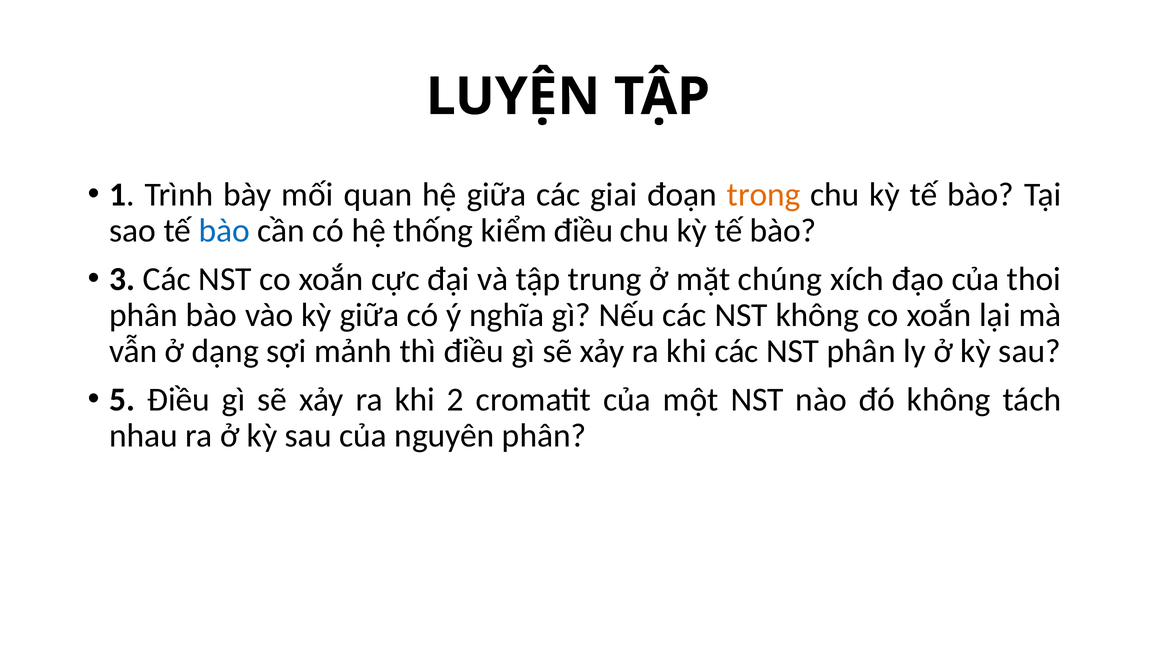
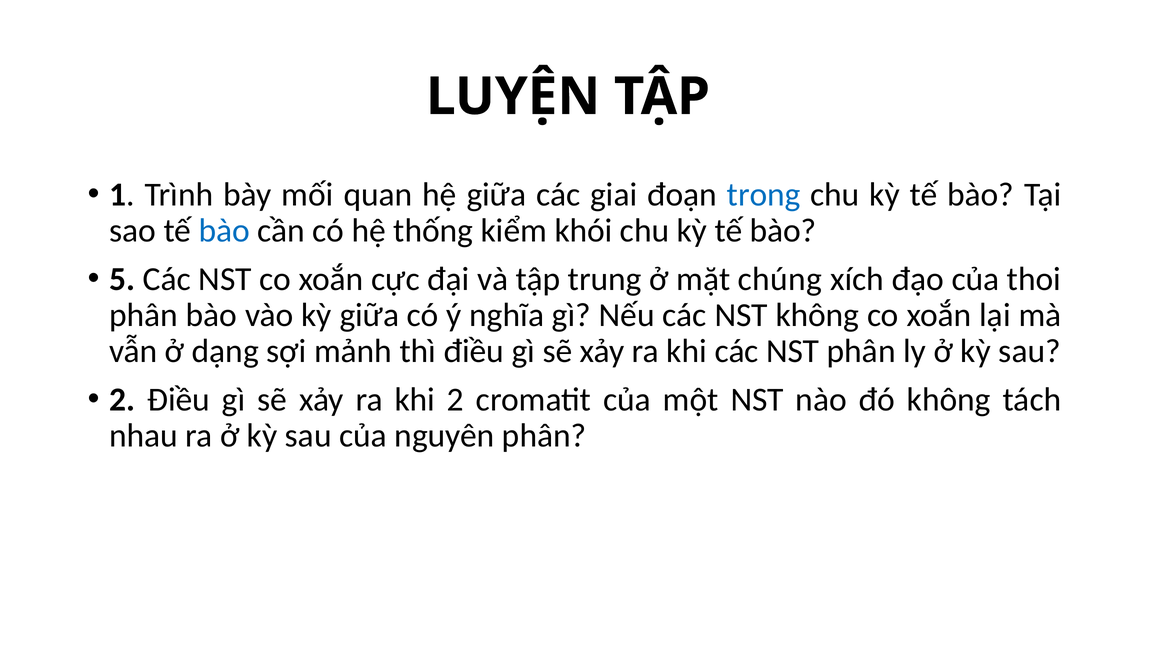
trong colour: orange -> blue
kiểm điều: điều -> khói
3: 3 -> 5
5 at (122, 400): 5 -> 2
